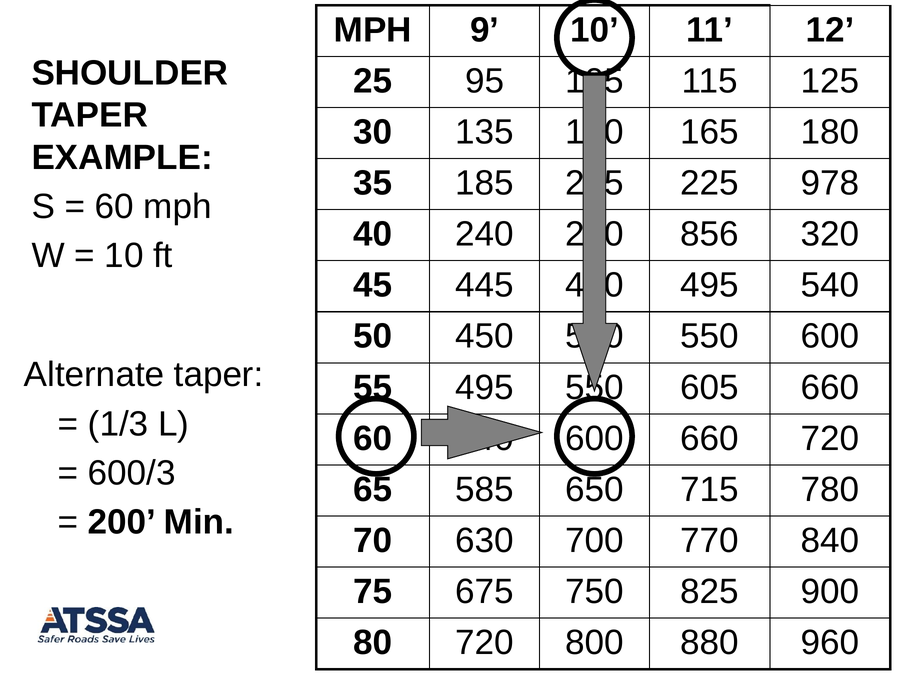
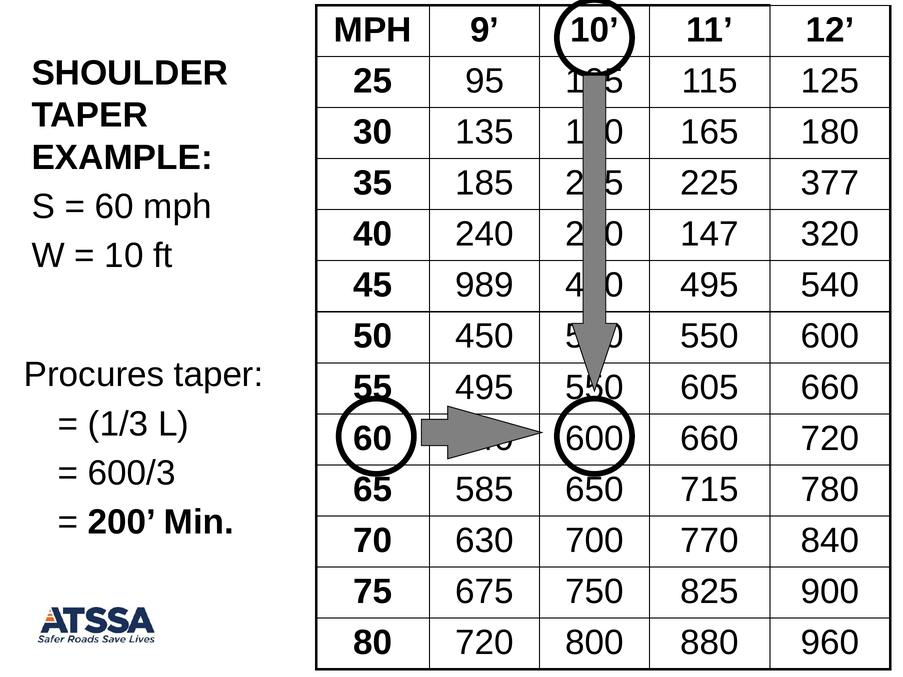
978: 978 -> 377
856: 856 -> 147
445: 445 -> 989
Alternate: Alternate -> Procures
